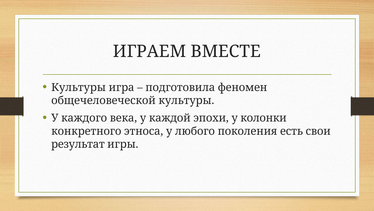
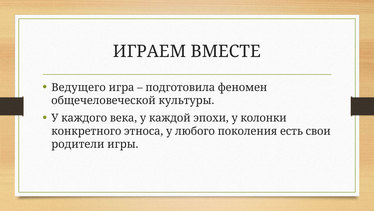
Культуры at (79, 87): Культуры -> Ведущего
результат: результат -> родители
